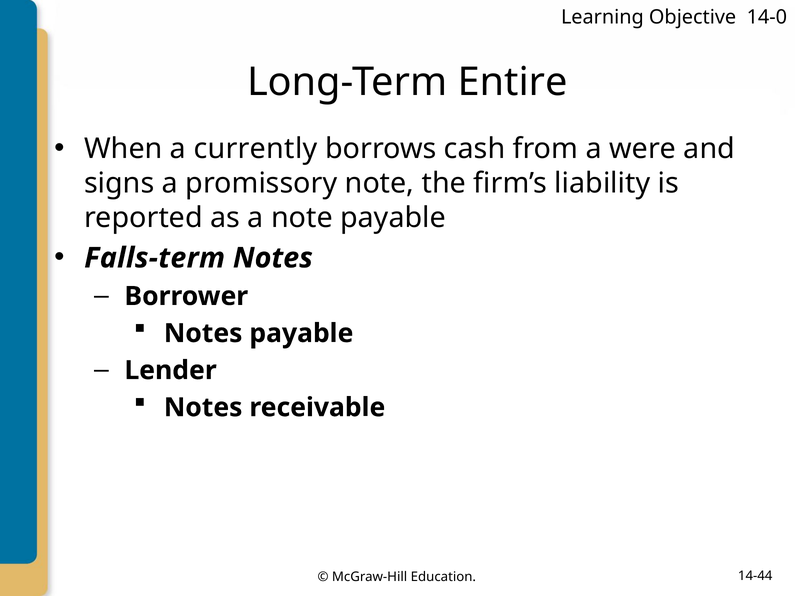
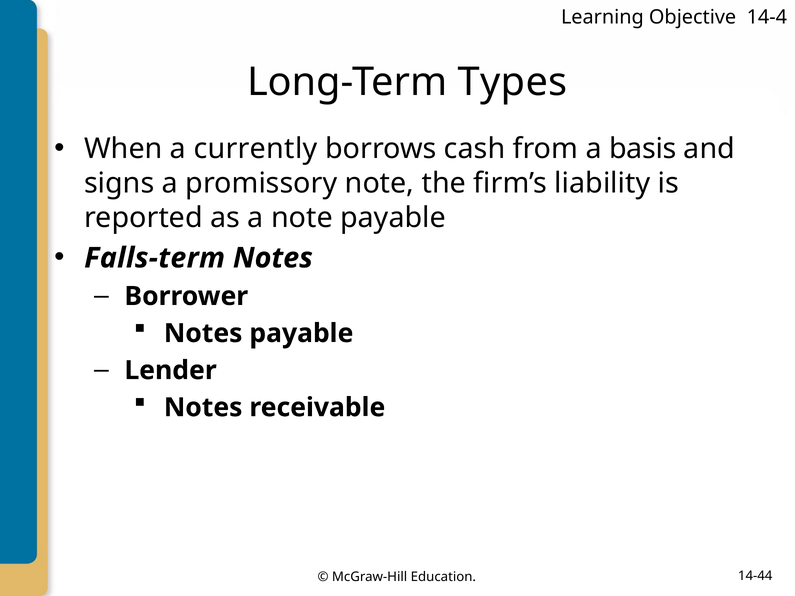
14-0: 14-0 -> 14-4
Entire: Entire -> Types
were: were -> basis
